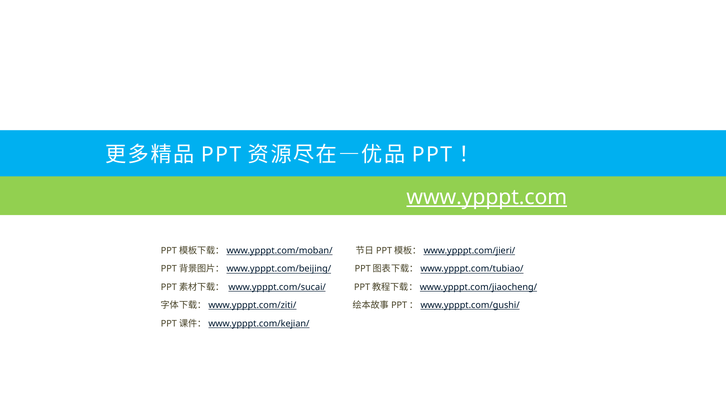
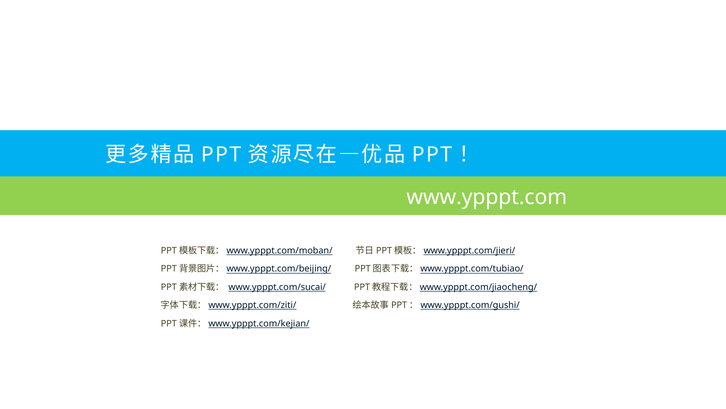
www.ypppt.com underline: present -> none
